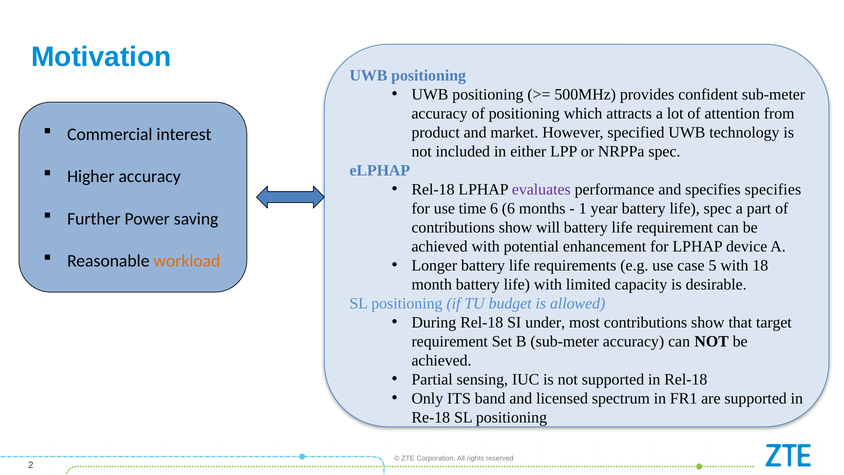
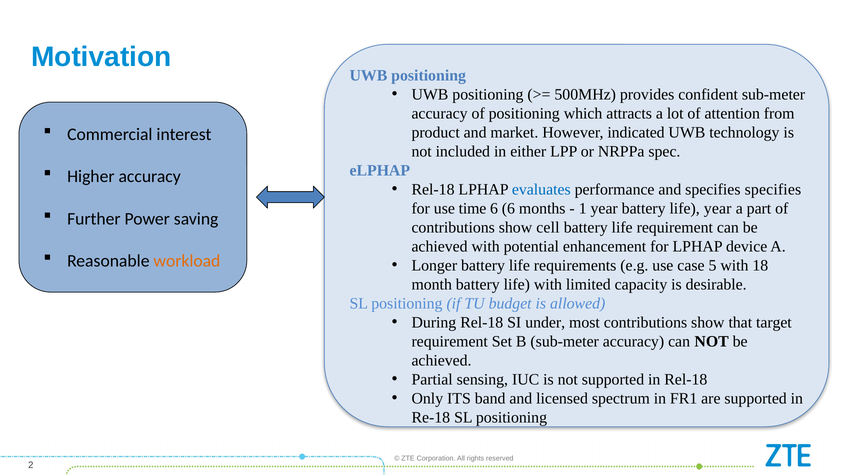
specified: specified -> indicated
evaluates colour: purple -> blue
life spec: spec -> year
will: will -> cell
